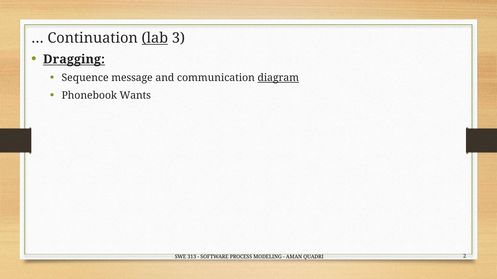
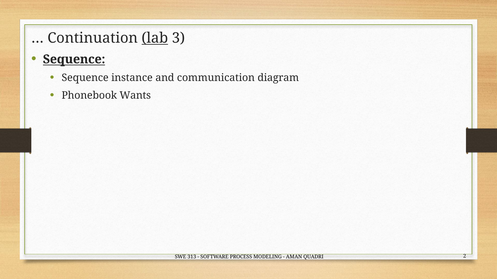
Dragging at (74, 59): Dragging -> Sequence
message: message -> instance
diagram underline: present -> none
